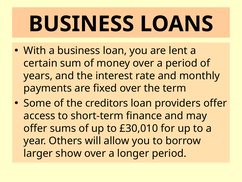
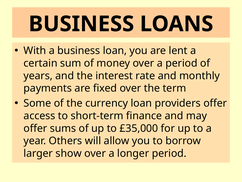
creditors: creditors -> currency
£30,010: £30,010 -> £35,000
